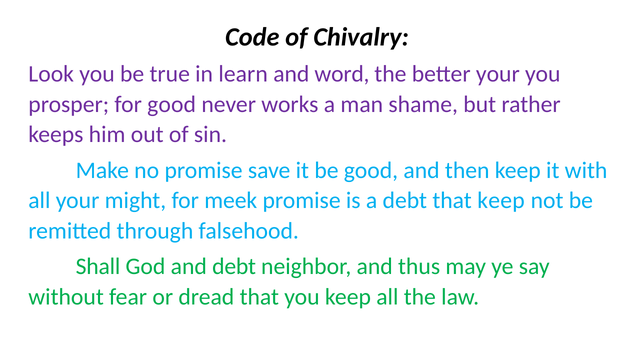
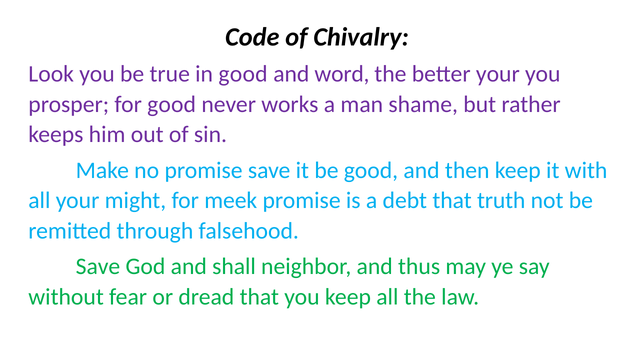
in learn: learn -> good
that keep: keep -> truth
Shall at (98, 267): Shall -> Save
and debt: debt -> shall
